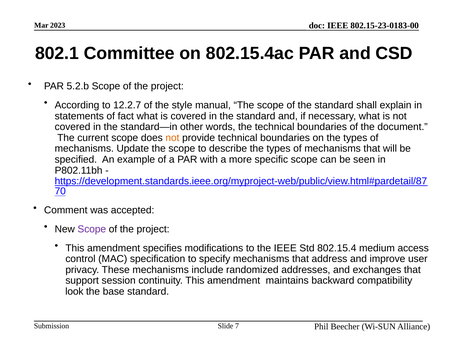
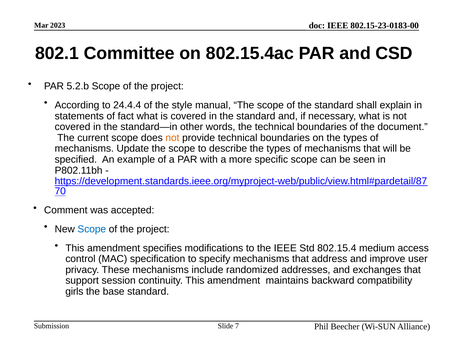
12.2.7: 12.2.7 -> 24.4.4
Scope at (92, 229) colour: purple -> blue
look: look -> girls
